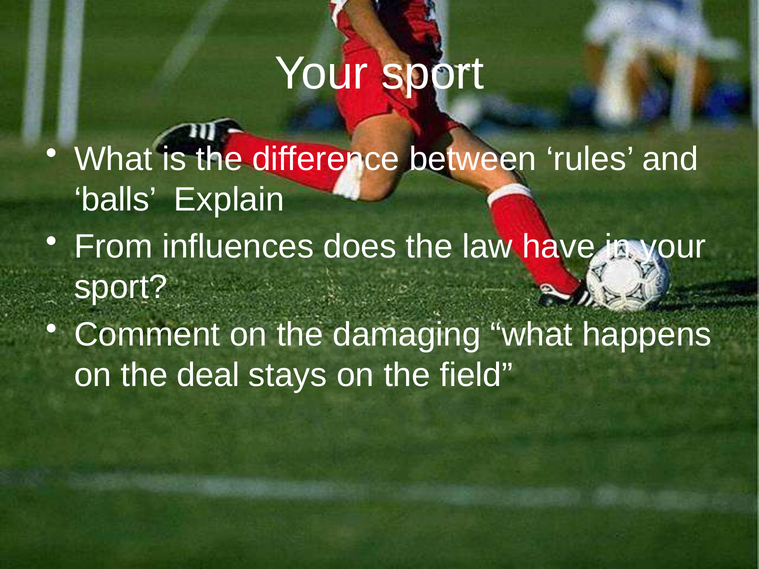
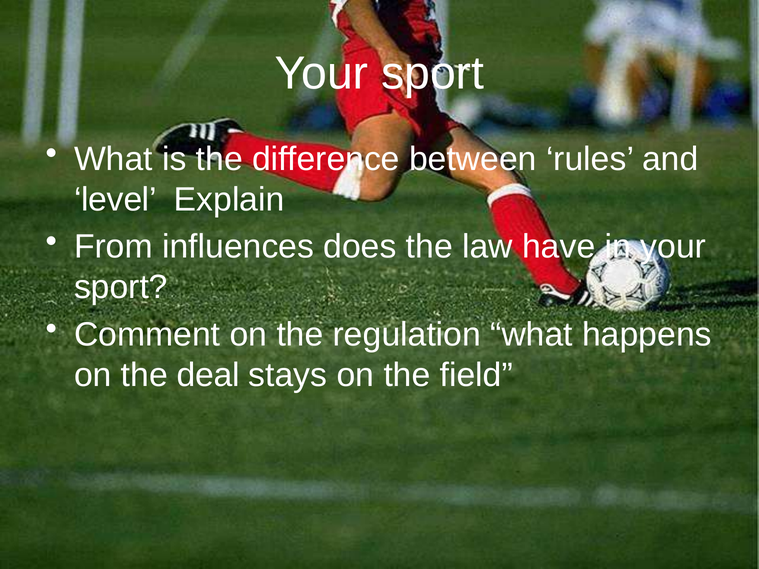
balls: balls -> level
damaging: damaging -> regulation
